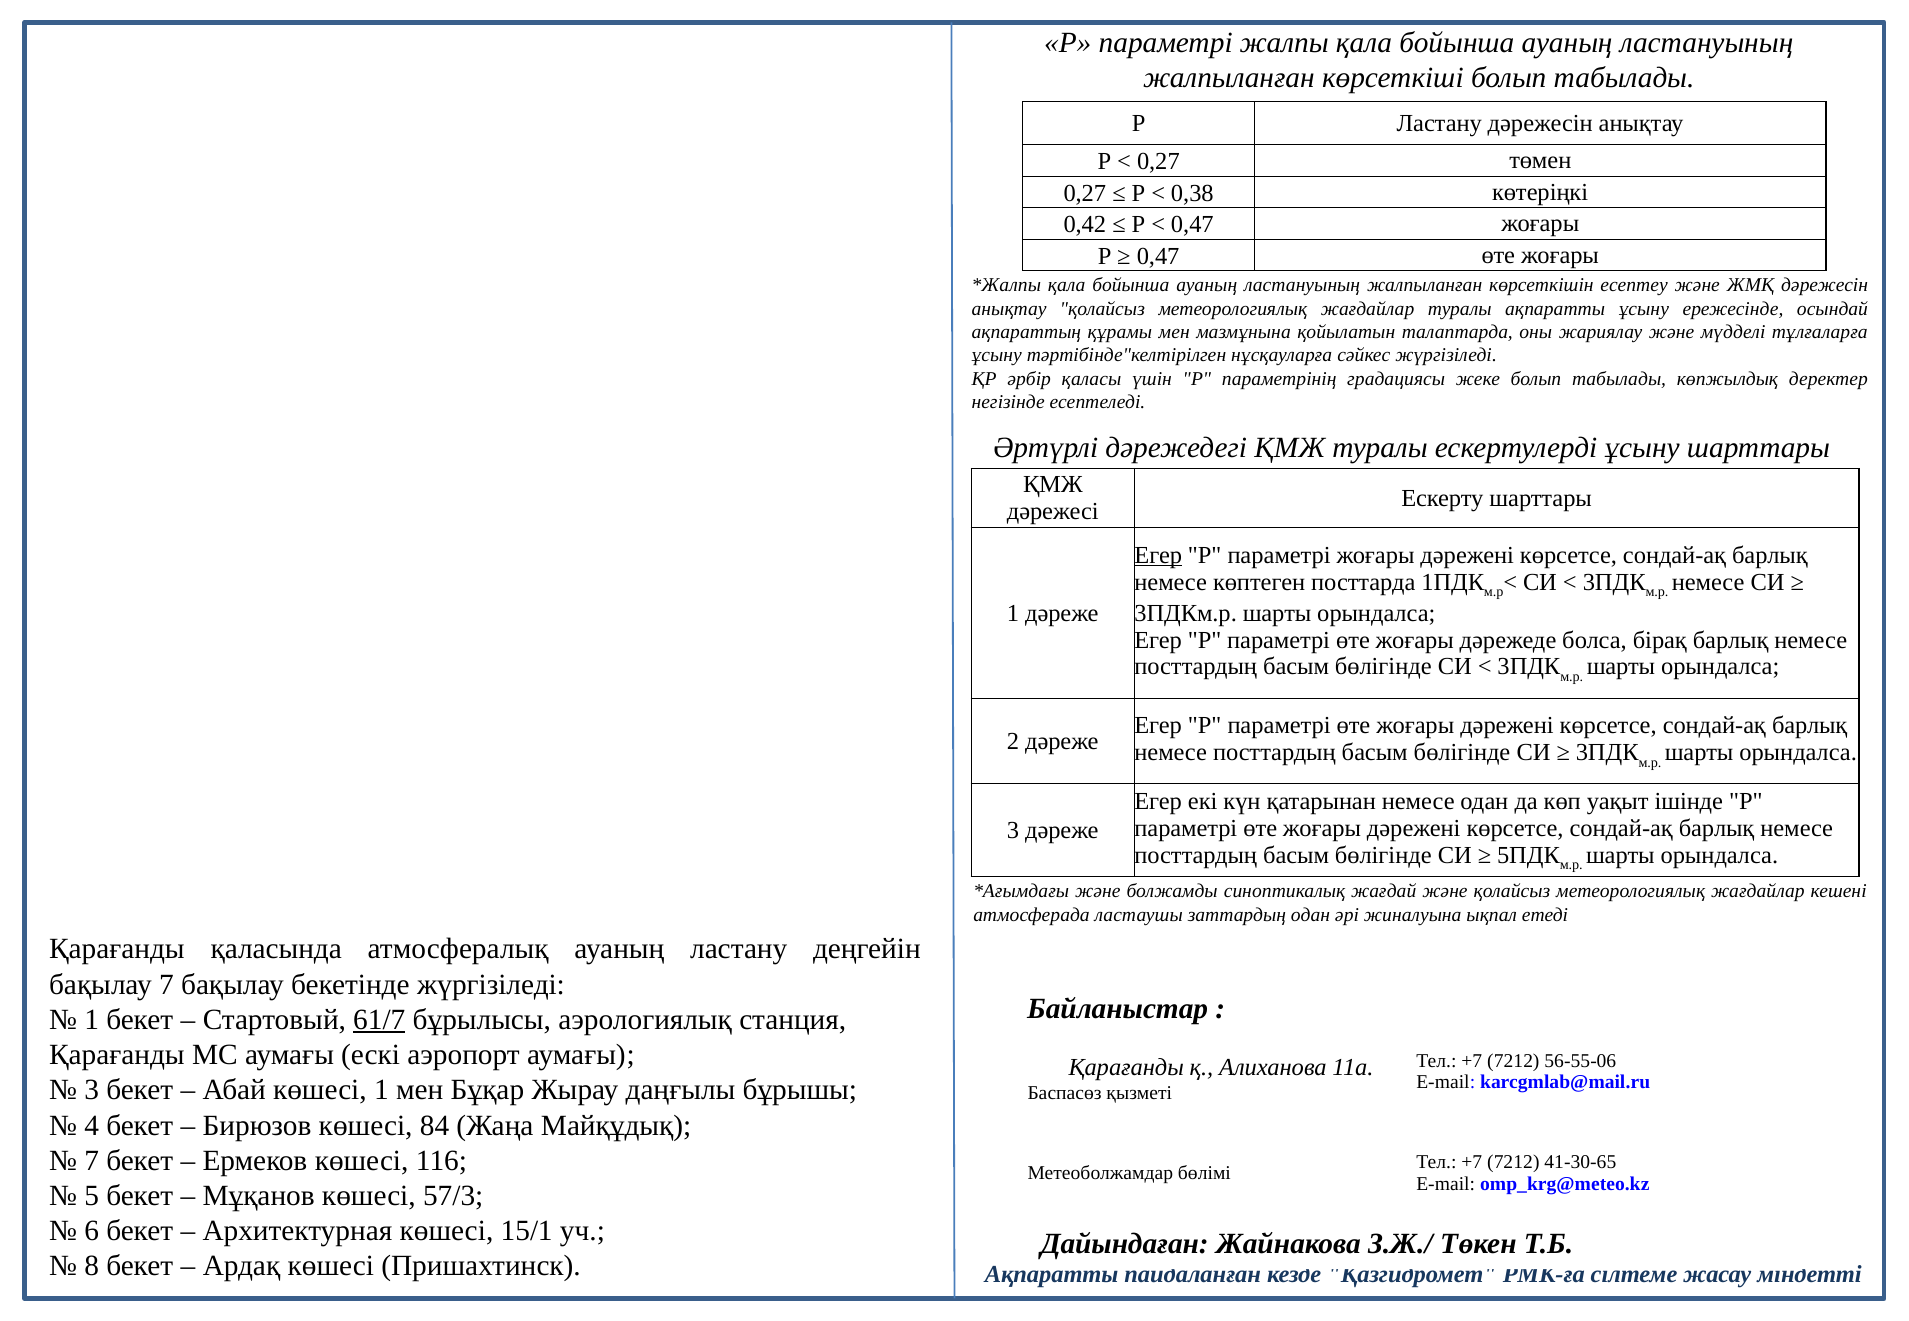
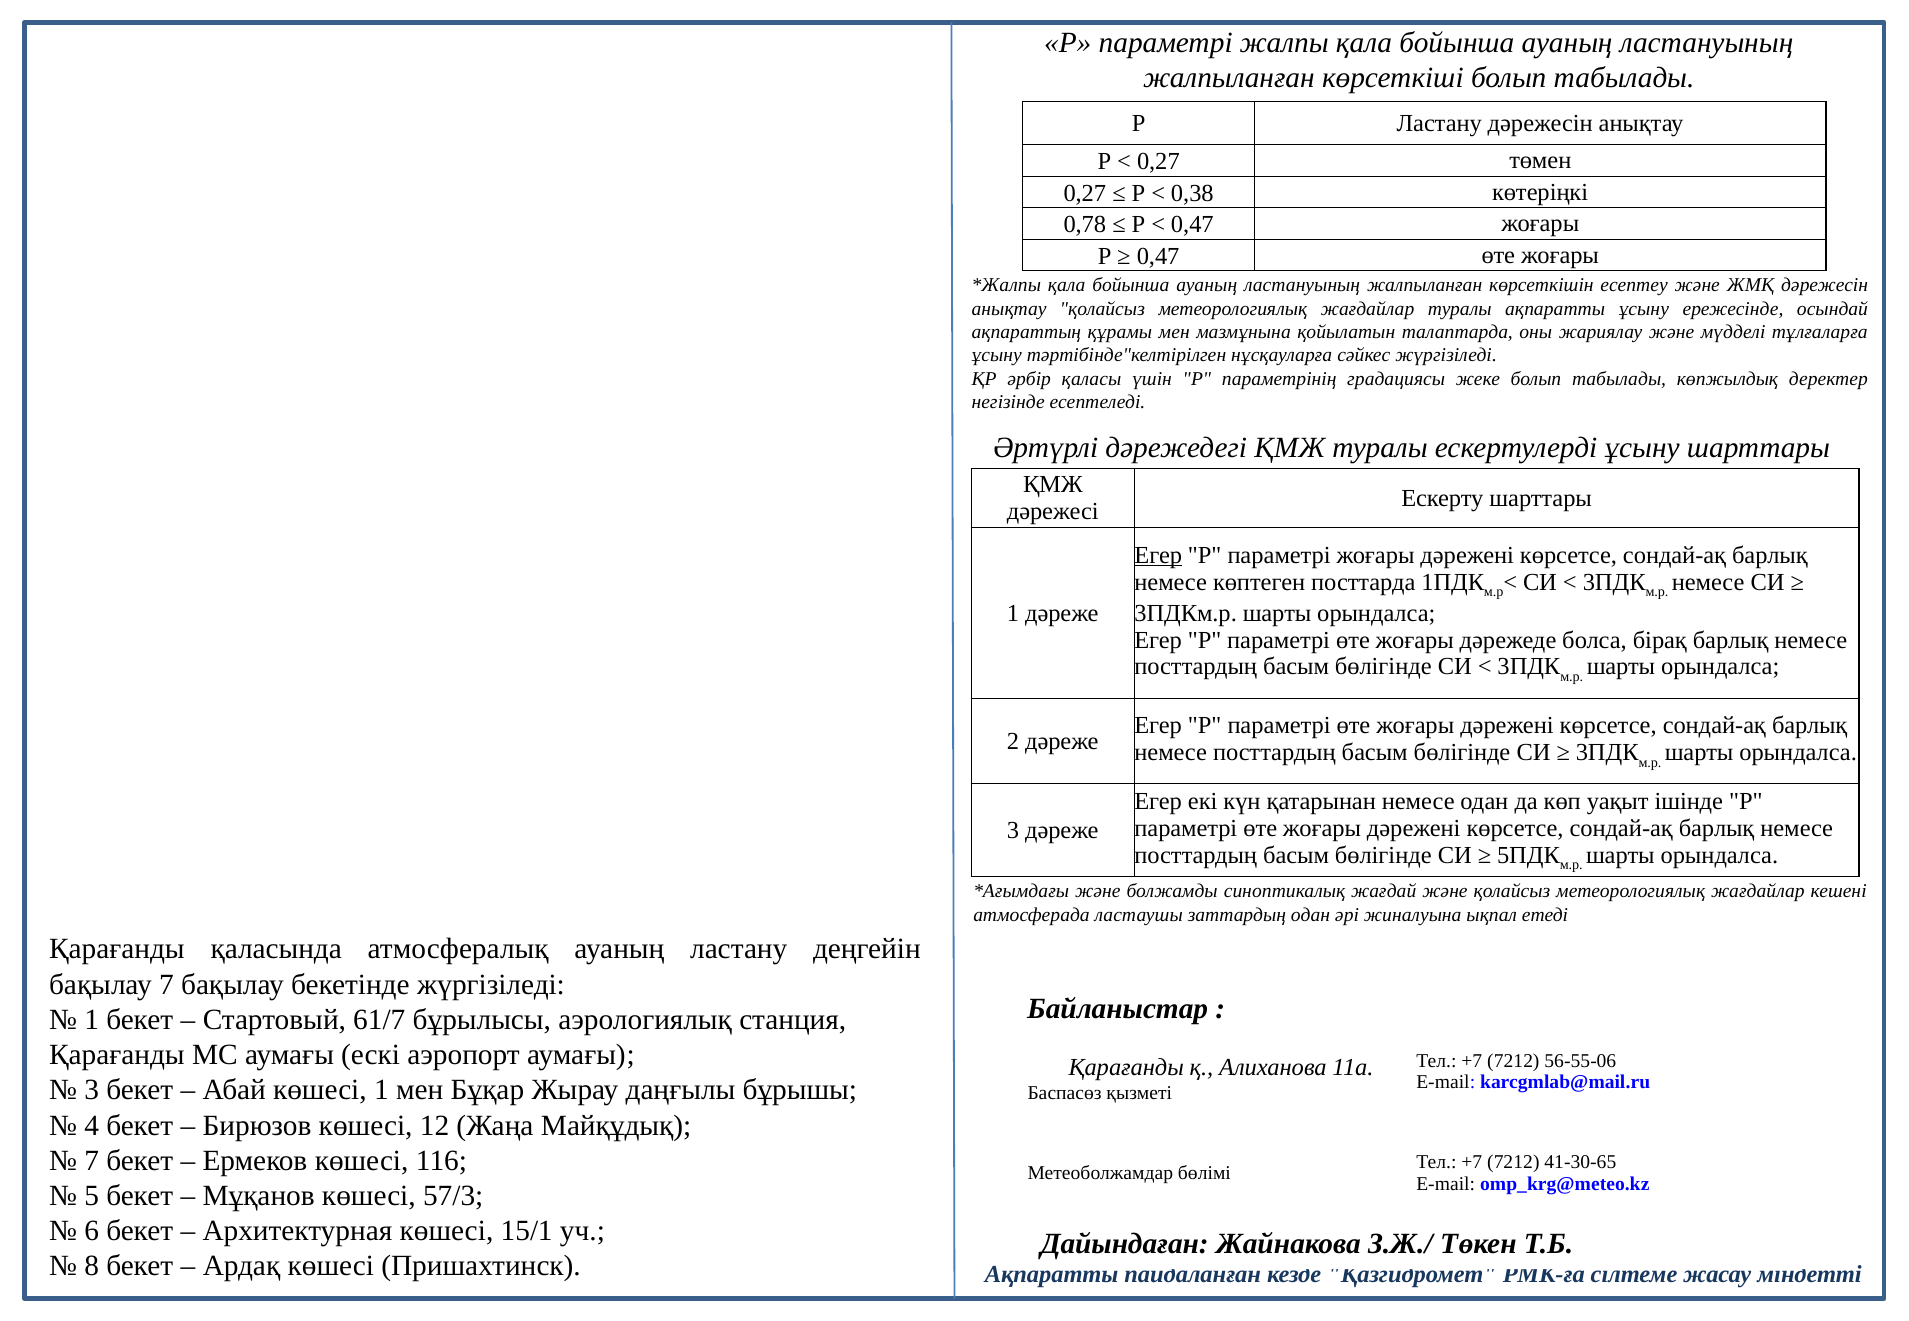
0,42: 0,42 -> 0,78
61/7 underline: present -> none
84: 84 -> 12
